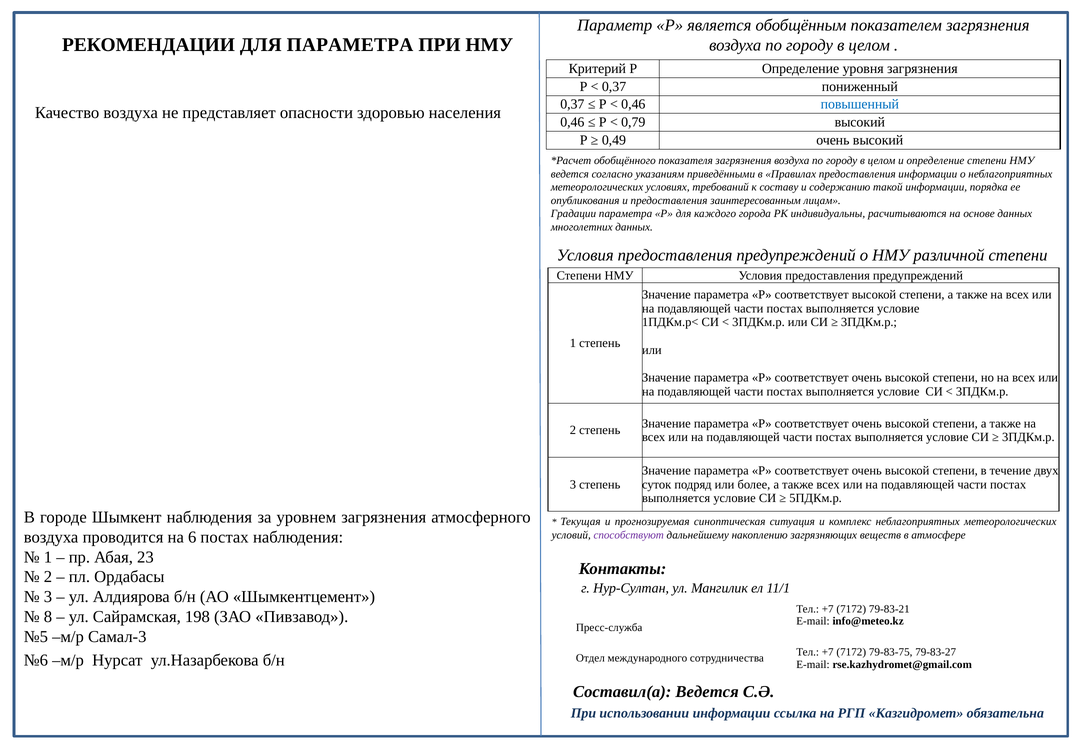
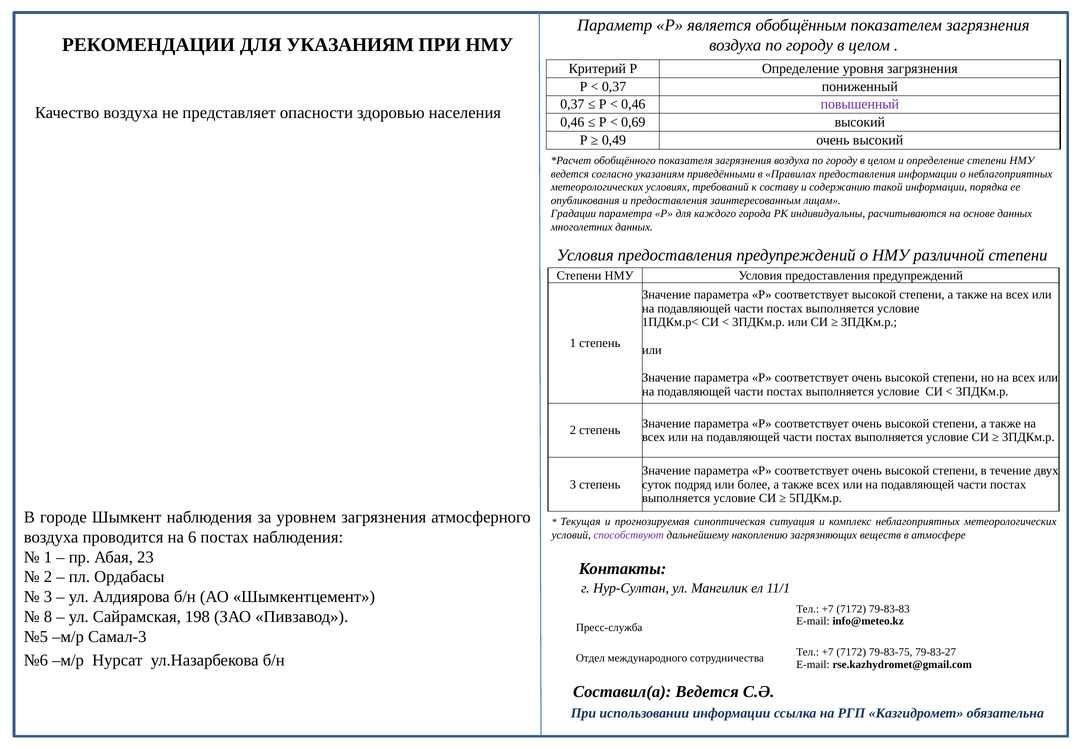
ДЛЯ ПАРАМЕТРА: ПАРАМЕТРА -> УКАЗАНИЯМ
повышенный colour: blue -> purple
0,79: 0,79 -> 0,69
79-83-21: 79-83-21 -> 79-83-83
